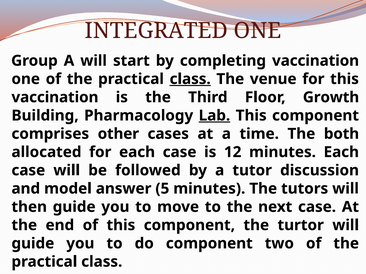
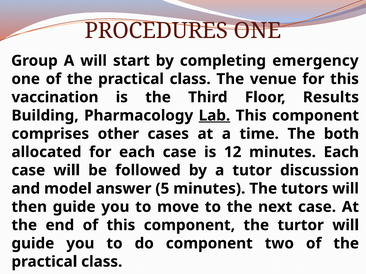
INTEGRATED: INTEGRATED -> PROCEDURES
completing vaccination: vaccination -> emergency
class at (190, 79) underline: present -> none
Growth: Growth -> Results
